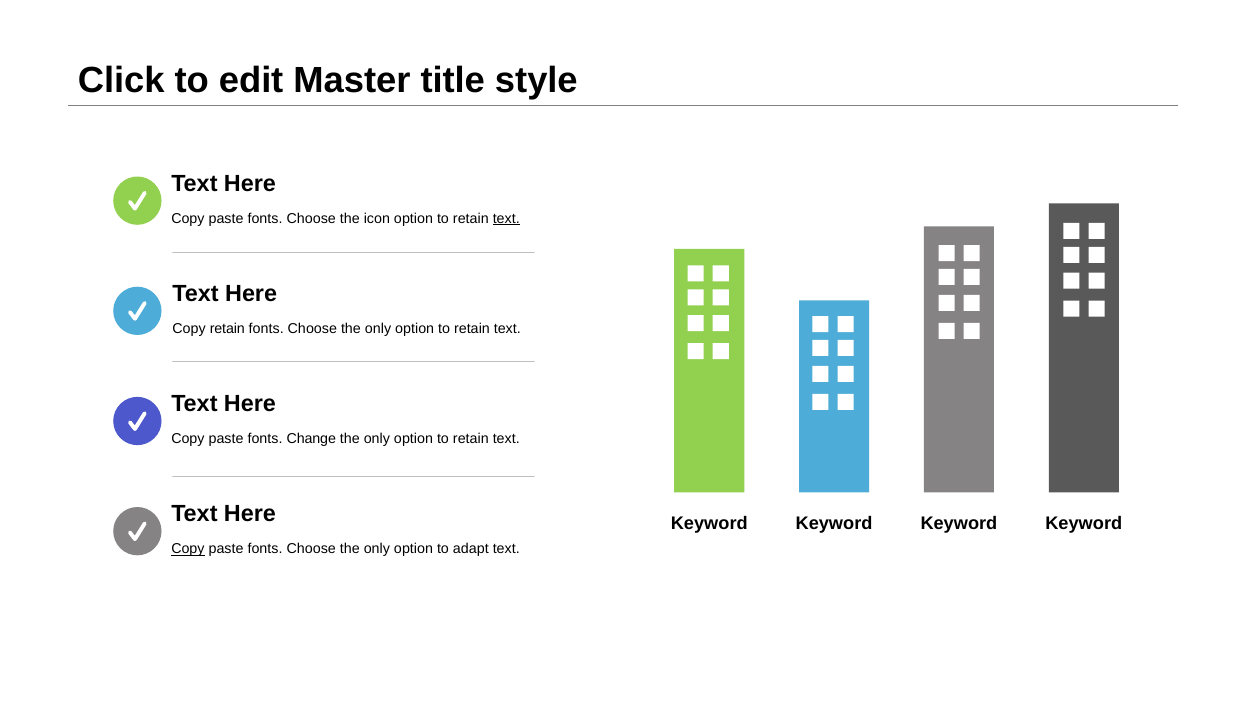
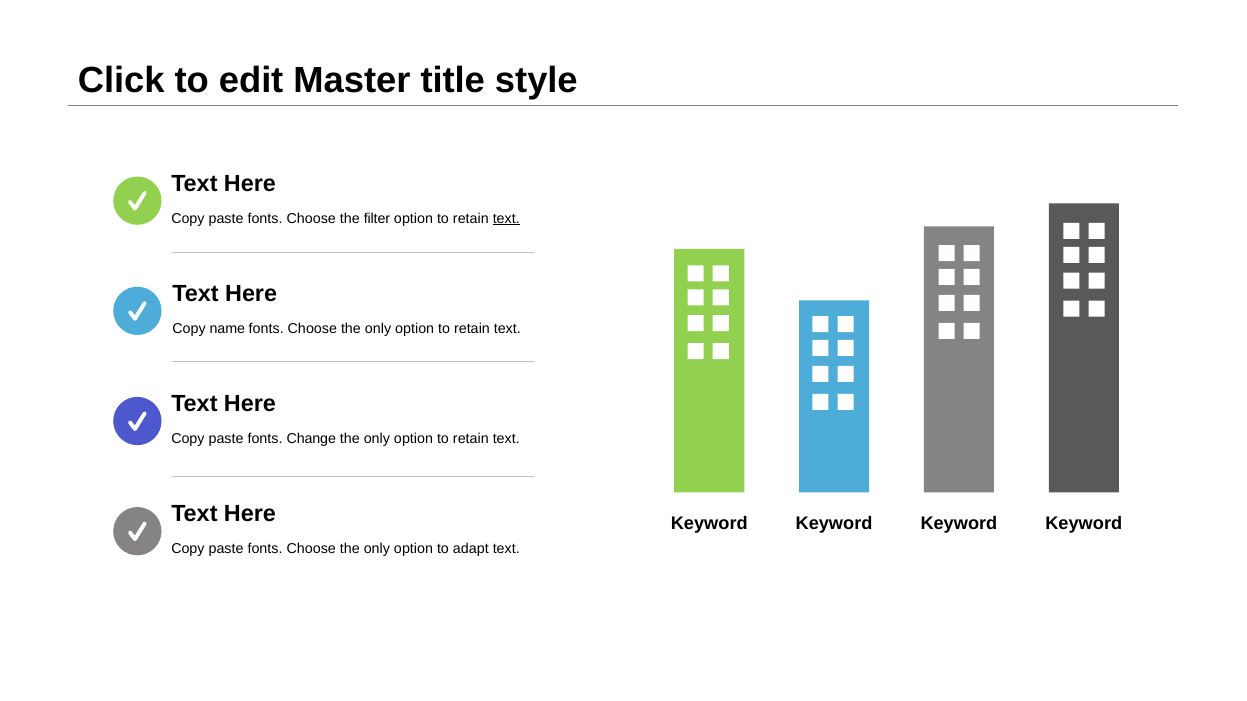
icon: icon -> filter
Copy retain: retain -> name
Copy at (188, 549) underline: present -> none
